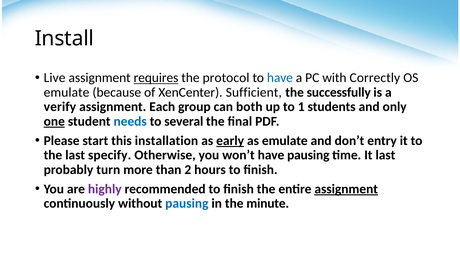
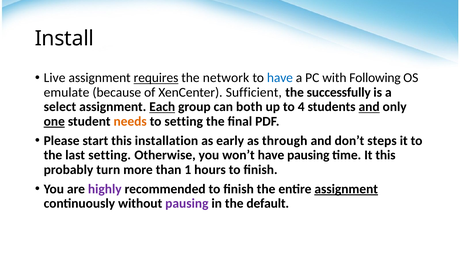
protocol: protocol -> network
Correctly: Correctly -> Following
verify: verify -> select
Each underline: none -> present
1: 1 -> 4
and at (369, 107) underline: none -> present
needs colour: blue -> orange
to several: several -> setting
early underline: present -> none
as emulate: emulate -> through
entry: entry -> steps
last specify: specify -> setting
It last: last -> this
2: 2 -> 1
pausing at (187, 203) colour: blue -> purple
minute: minute -> default
